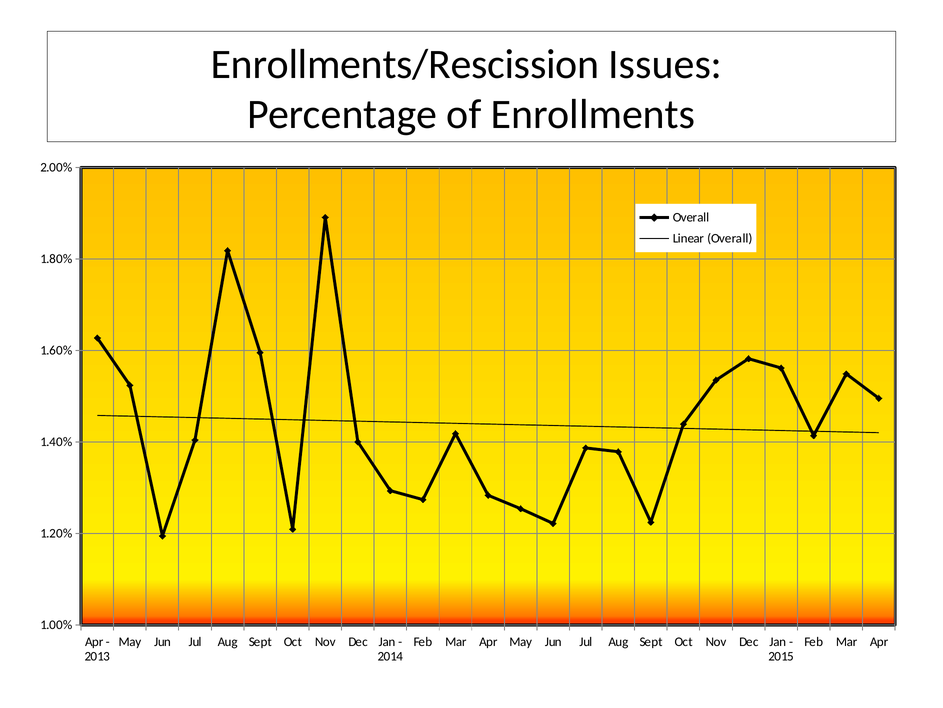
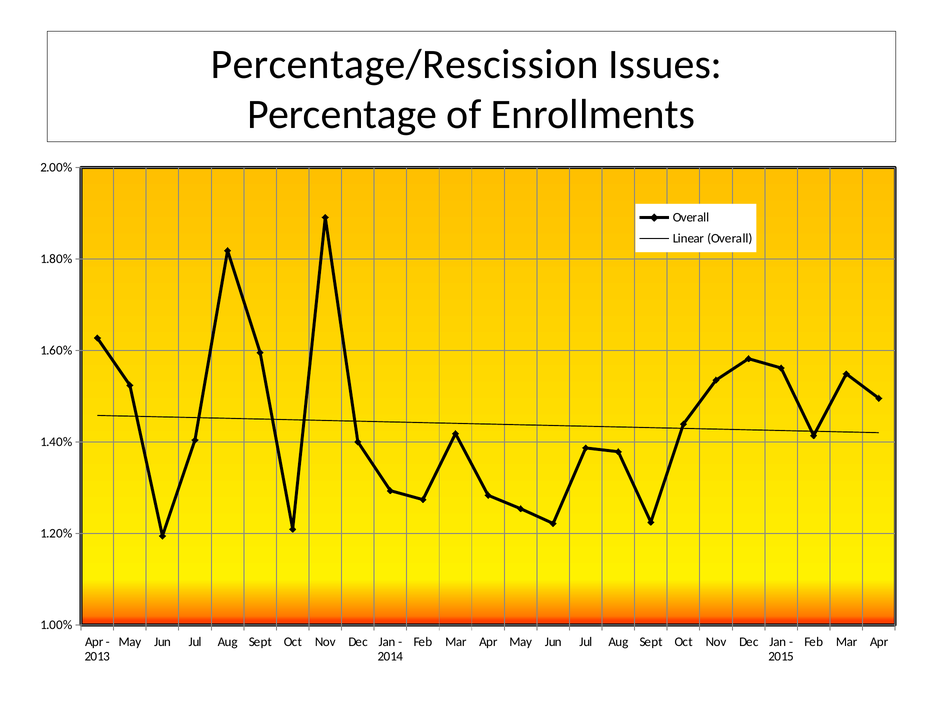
Enrollments/Rescission: Enrollments/Rescission -> Percentage/Rescission
